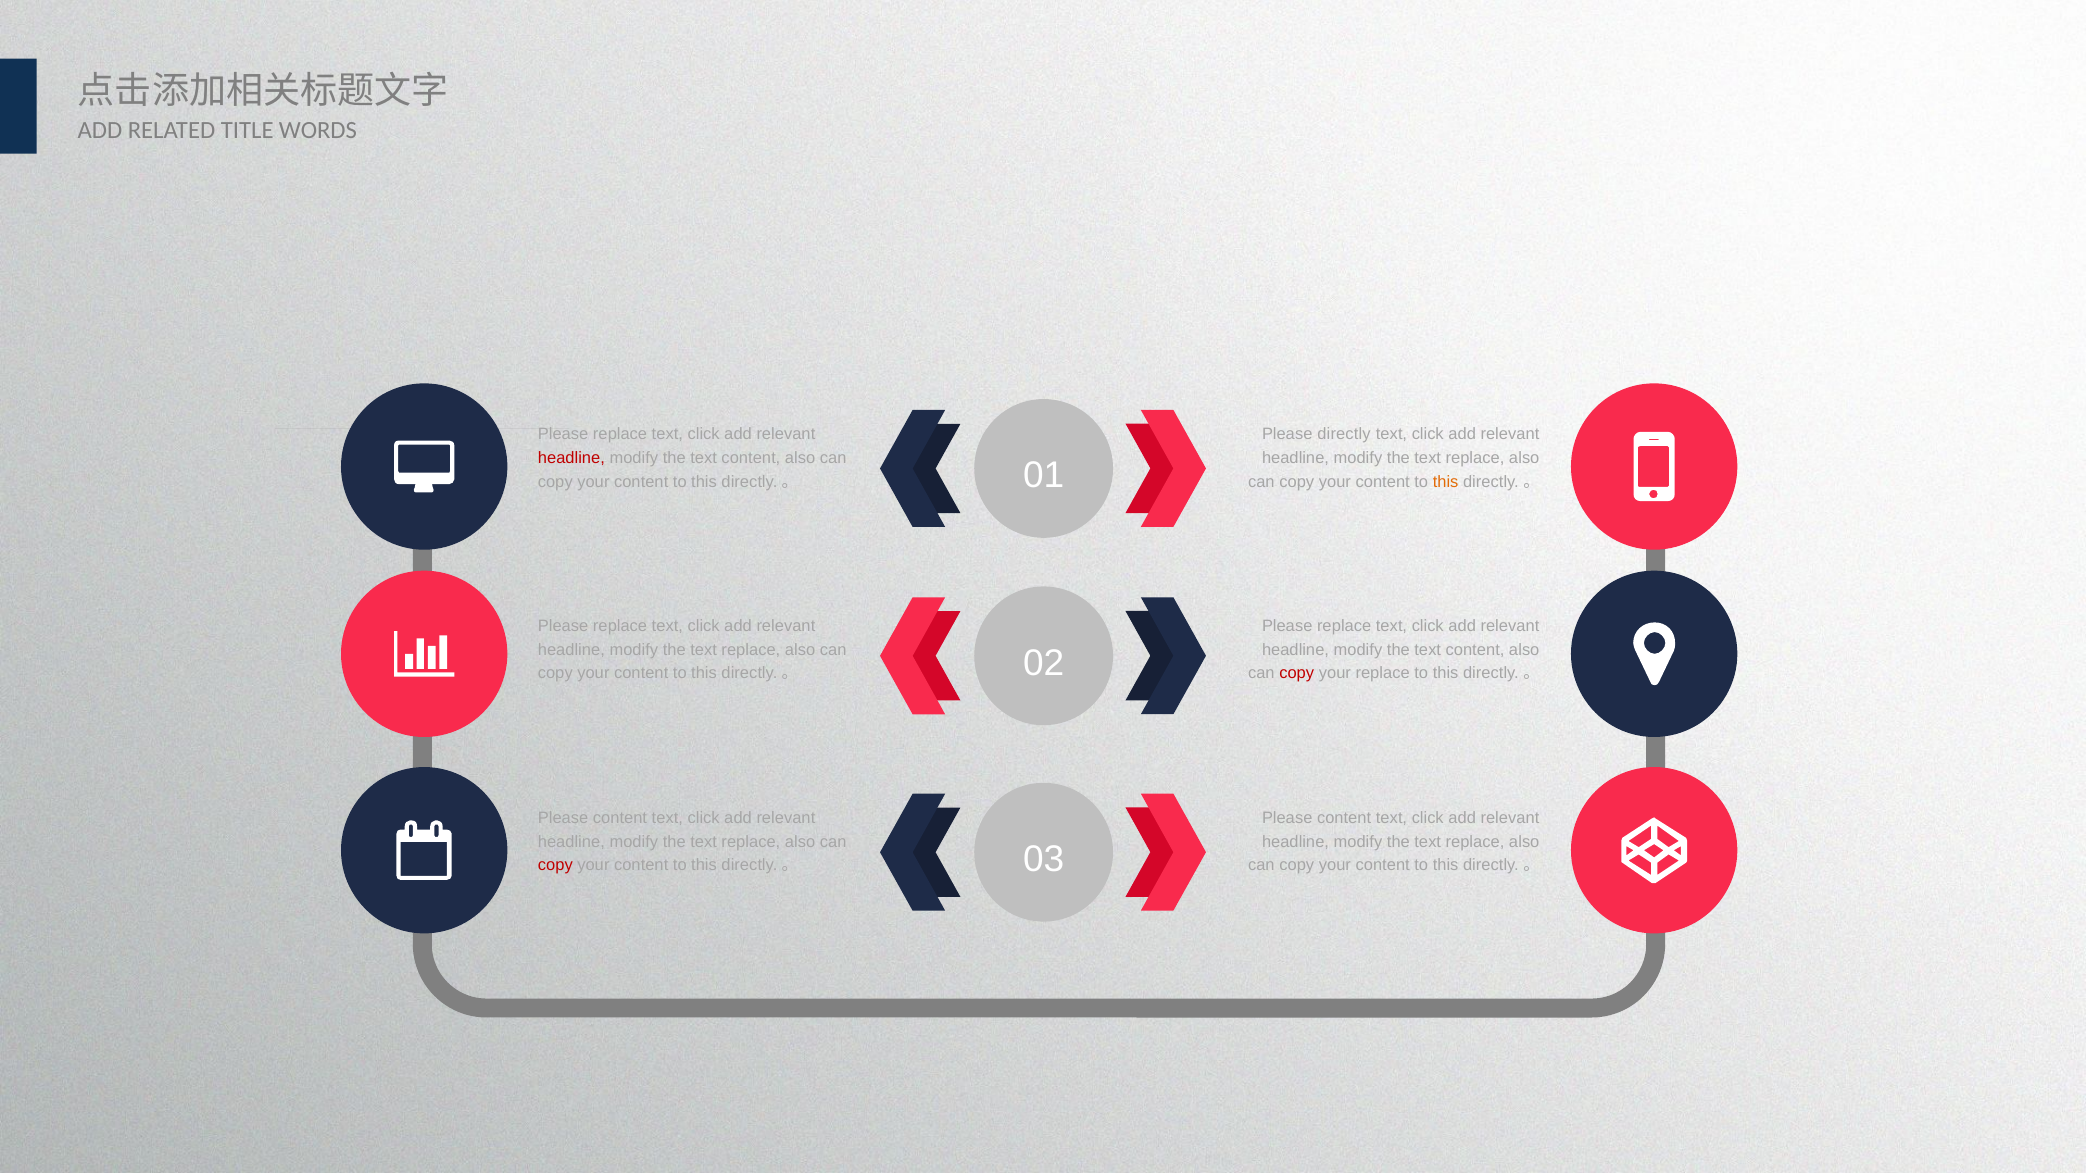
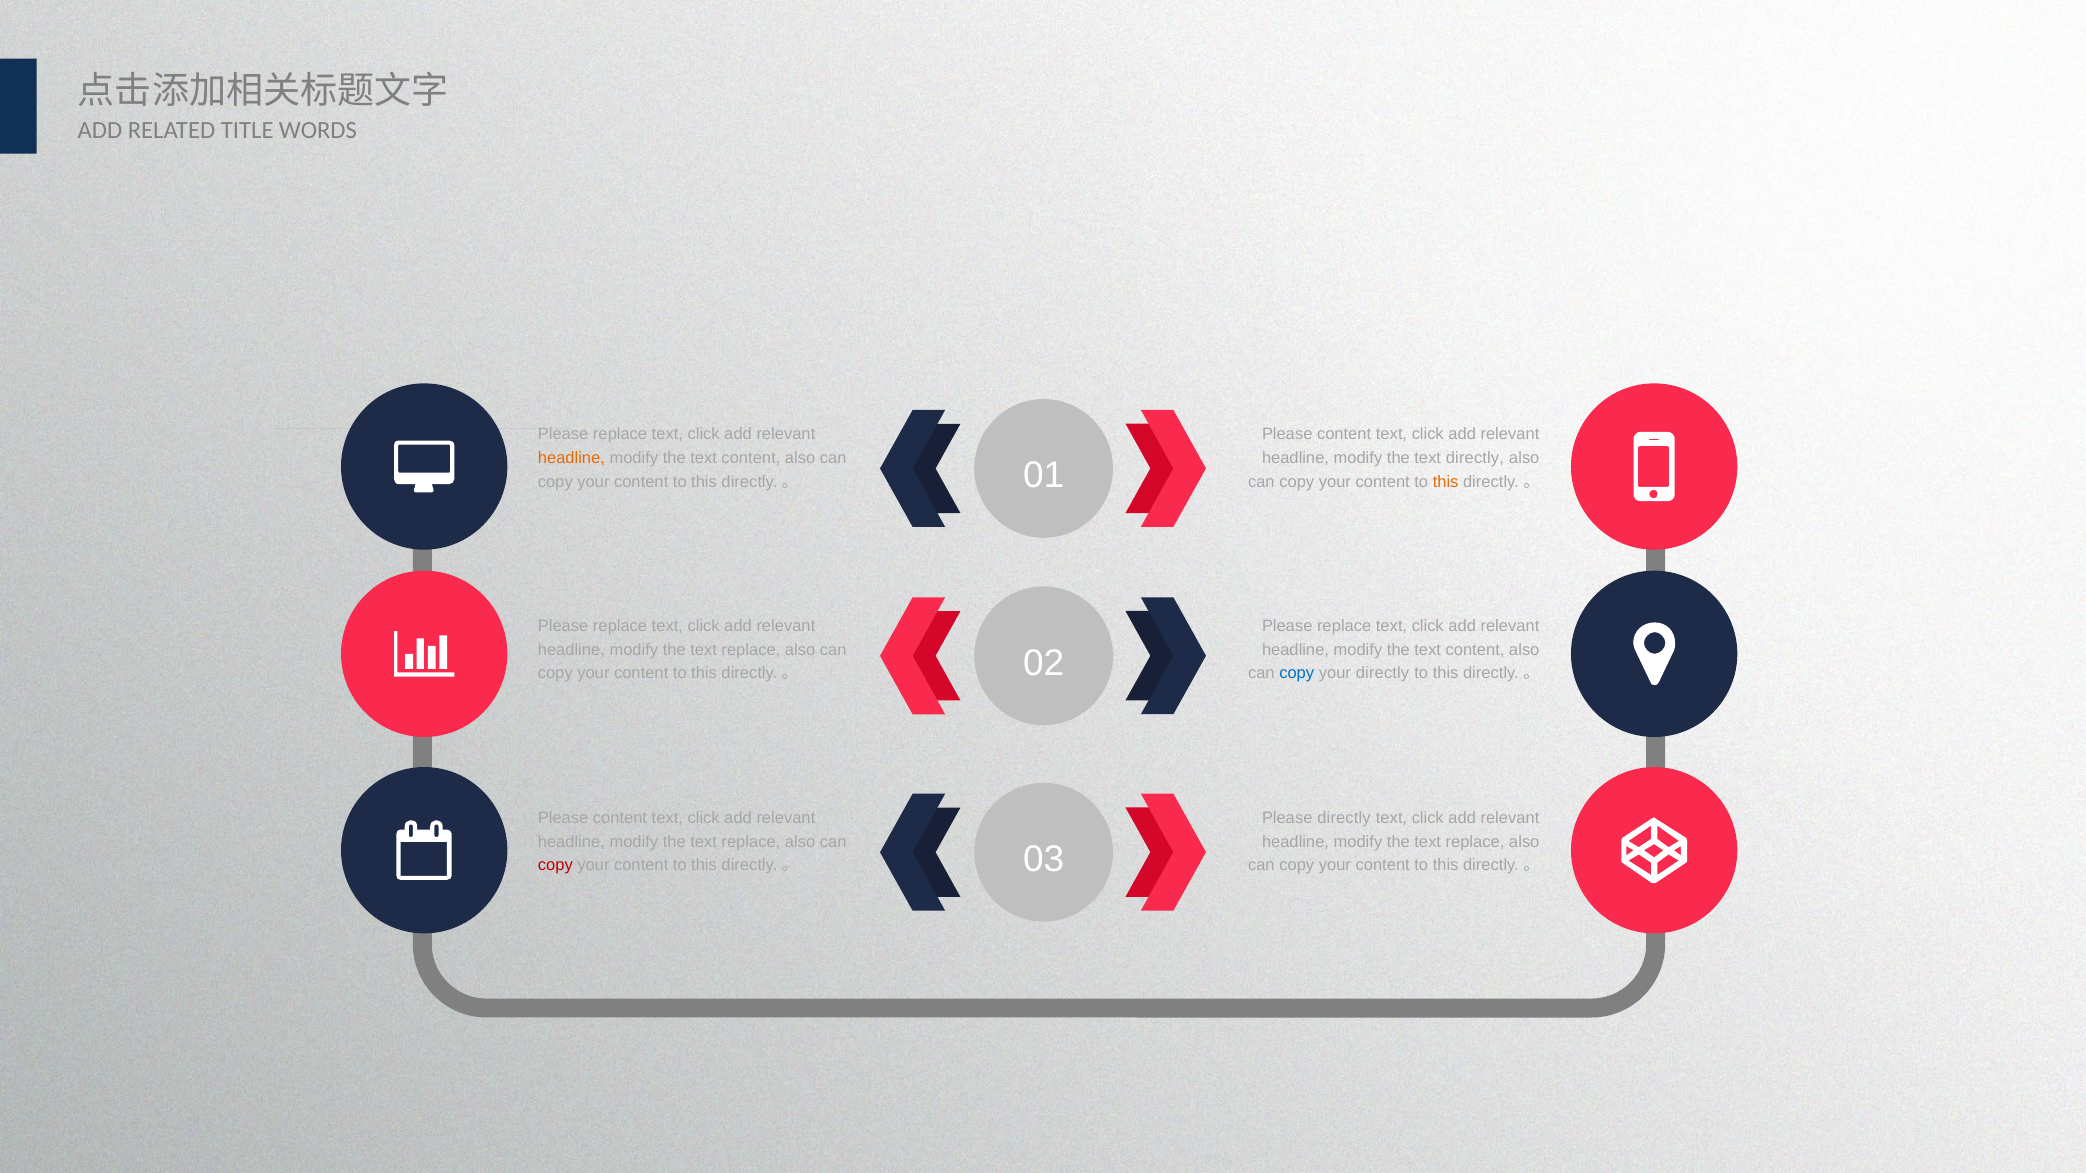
directly at (1344, 434): directly -> content
headline at (571, 458) colour: red -> orange
replace at (1475, 458): replace -> directly
copy at (1297, 674) colour: red -> blue
your replace: replace -> directly
content at (1344, 818): content -> directly
